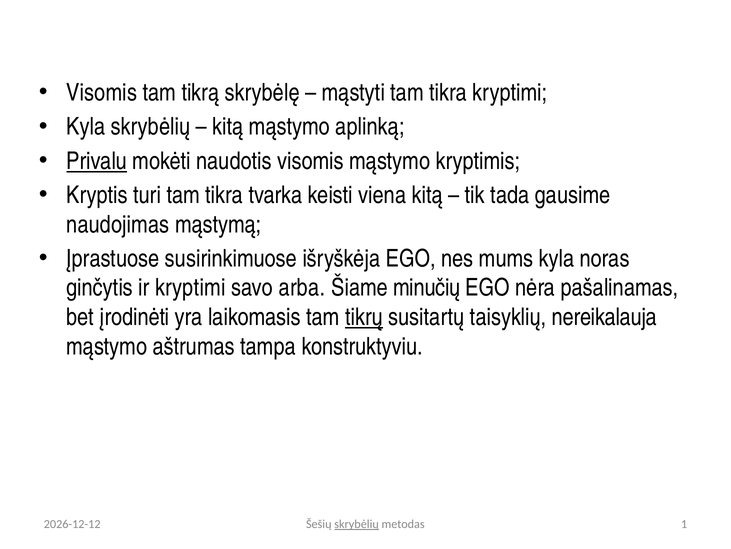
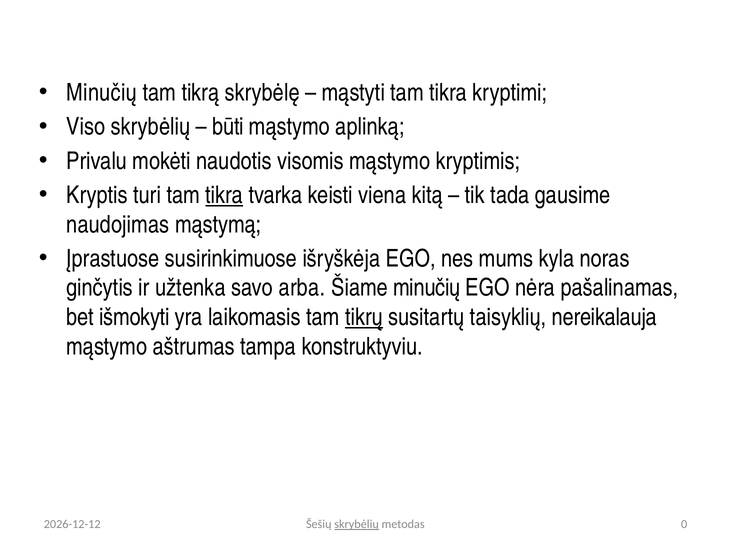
Visomis at (102, 93): Visomis -> Minučių
Kyla at (86, 127): Kyla -> Viso
kitą at (228, 127): kitą -> būti
Privalu underline: present -> none
tikra at (224, 195) underline: none -> present
ir kryptimi: kryptimi -> užtenka
įrodinėti: įrodinėti -> išmokyti
1: 1 -> 0
